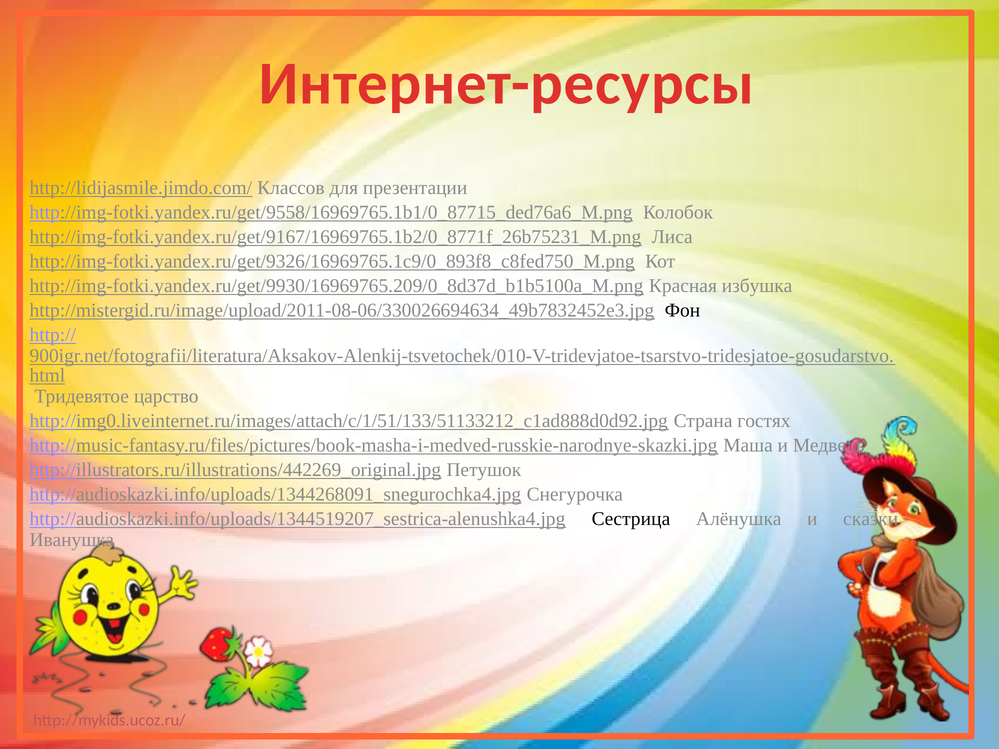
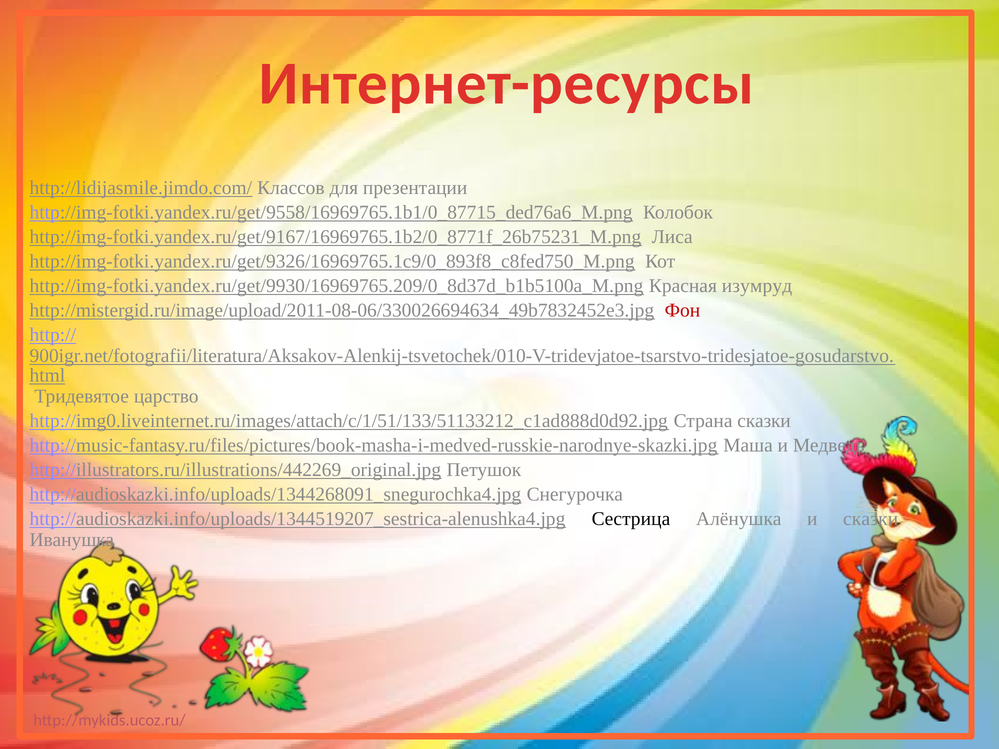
избушка: избушка -> изумруд
Фон colour: black -> red
Страна гостях: гостях -> сказки
